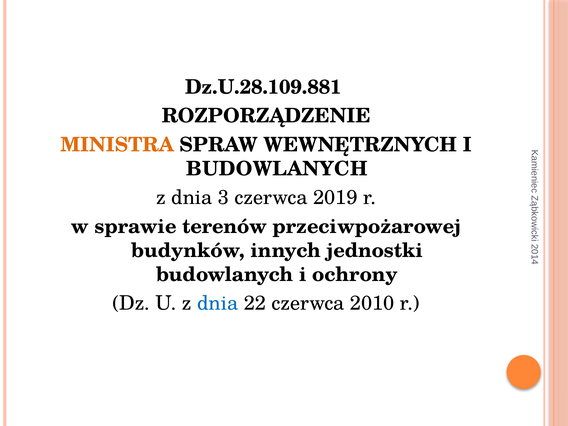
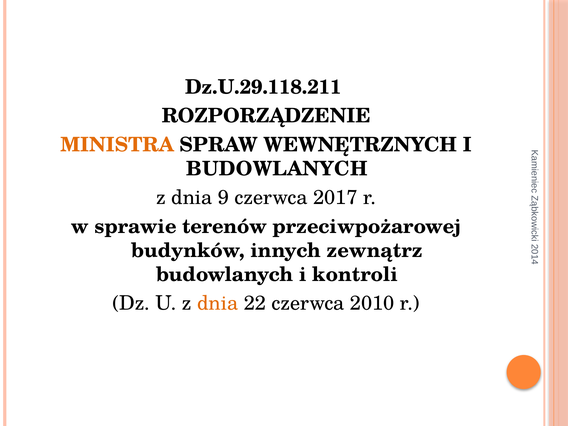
Dz.U.28.109.881: Dz.U.28.109.881 -> Dz.U.29.118.211
3: 3 -> 9
2019: 2019 -> 2017
jednostki: jednostki -> zewnątrz
ochrony: ochrony -> kontroli
dnia at (218, 303) colour: blue -> orange
